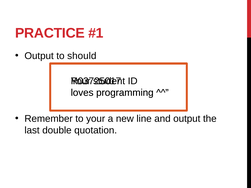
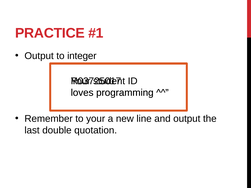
should: should -> integer
